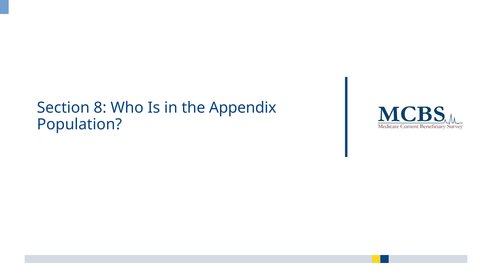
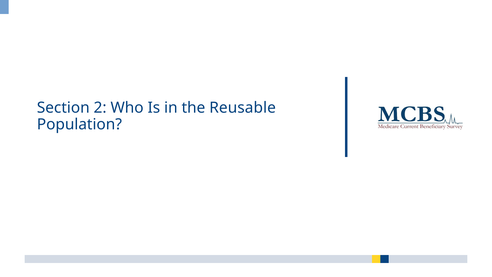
8: 8 -> 2
Appendix: Appendix -> Reusable
